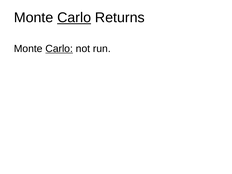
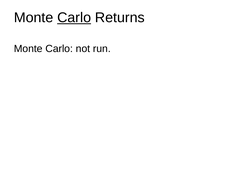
Carlo at (59, 49) underline: present -> none
